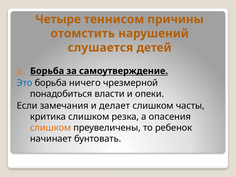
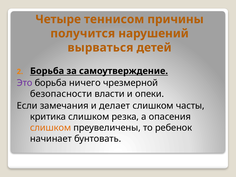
отомстить: отомстить -> получится
слушается: слушается -> вырваться
Это colour: blue -> purple
понадобиться: понадобиться -> безопасности
